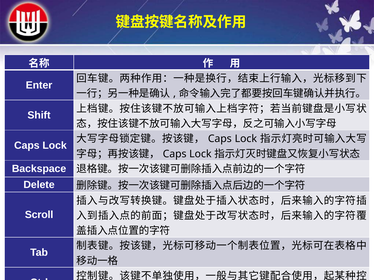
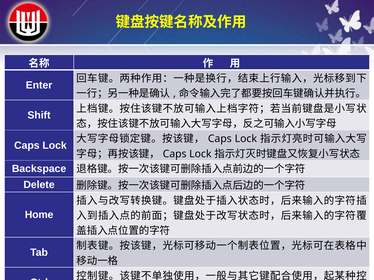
Scroll: Scroll -> Home
